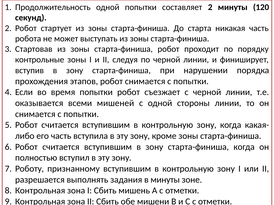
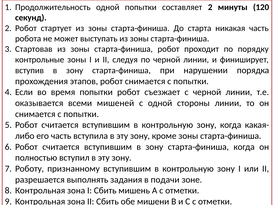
в минуты: минуты -> подачи
